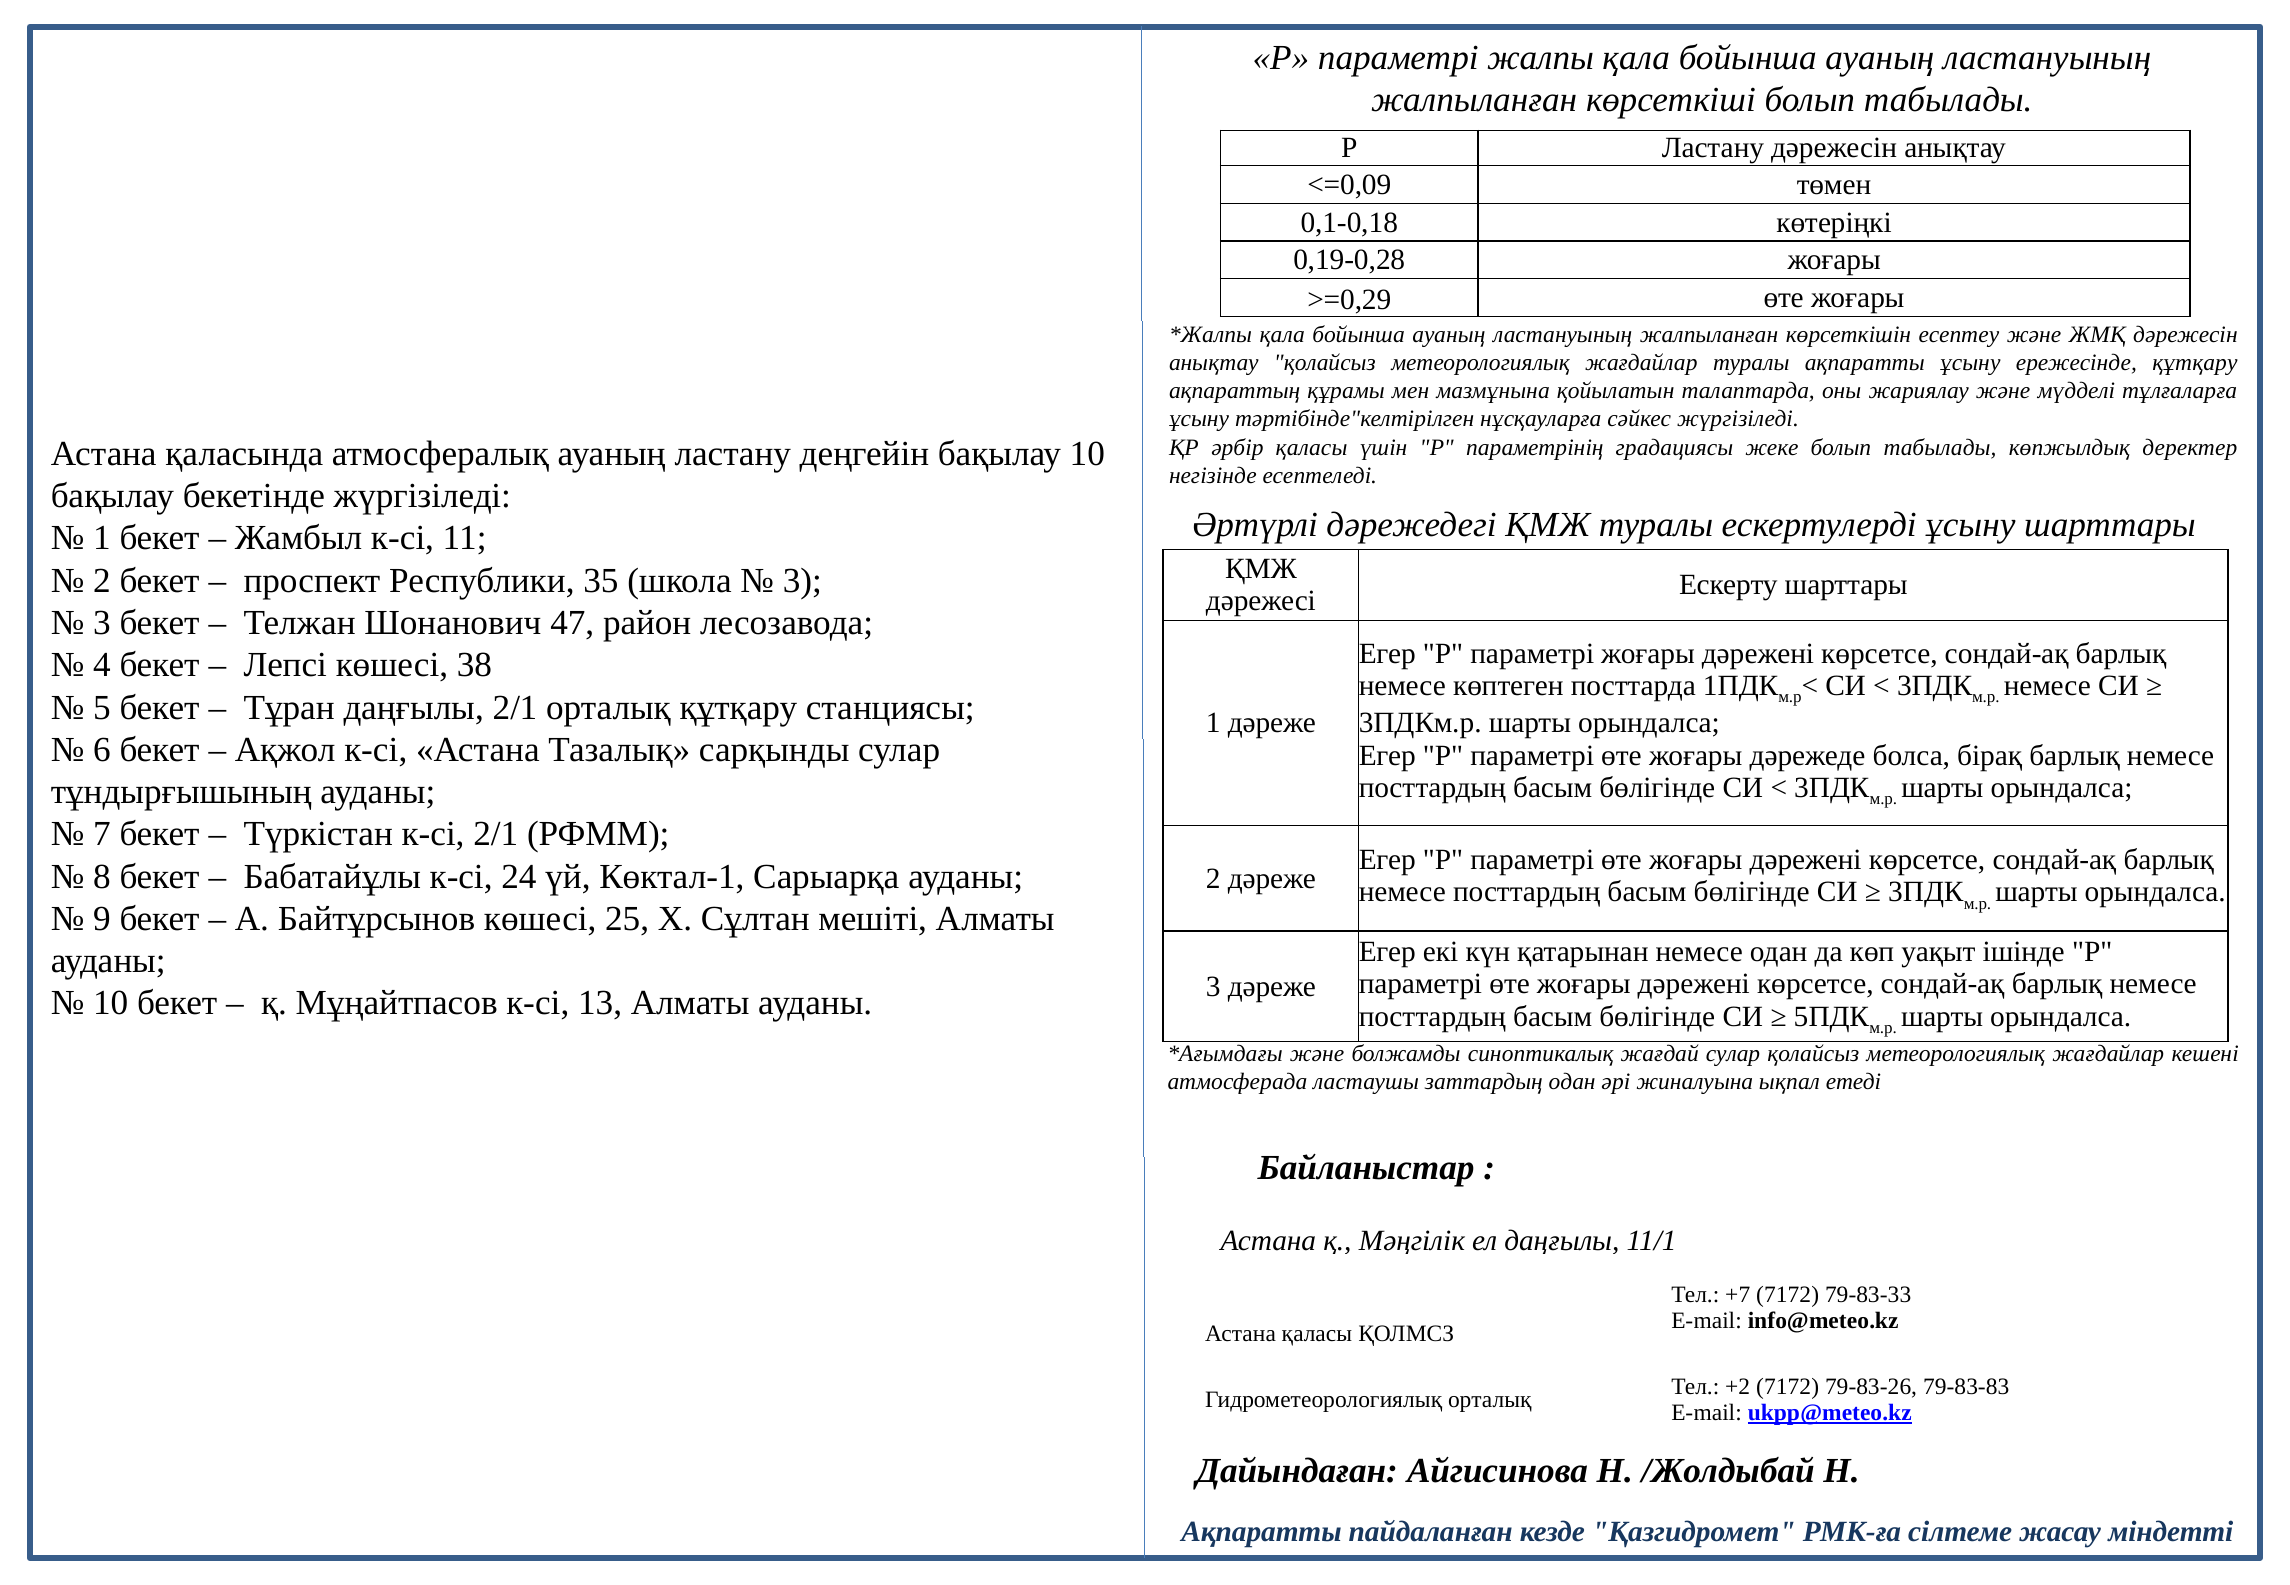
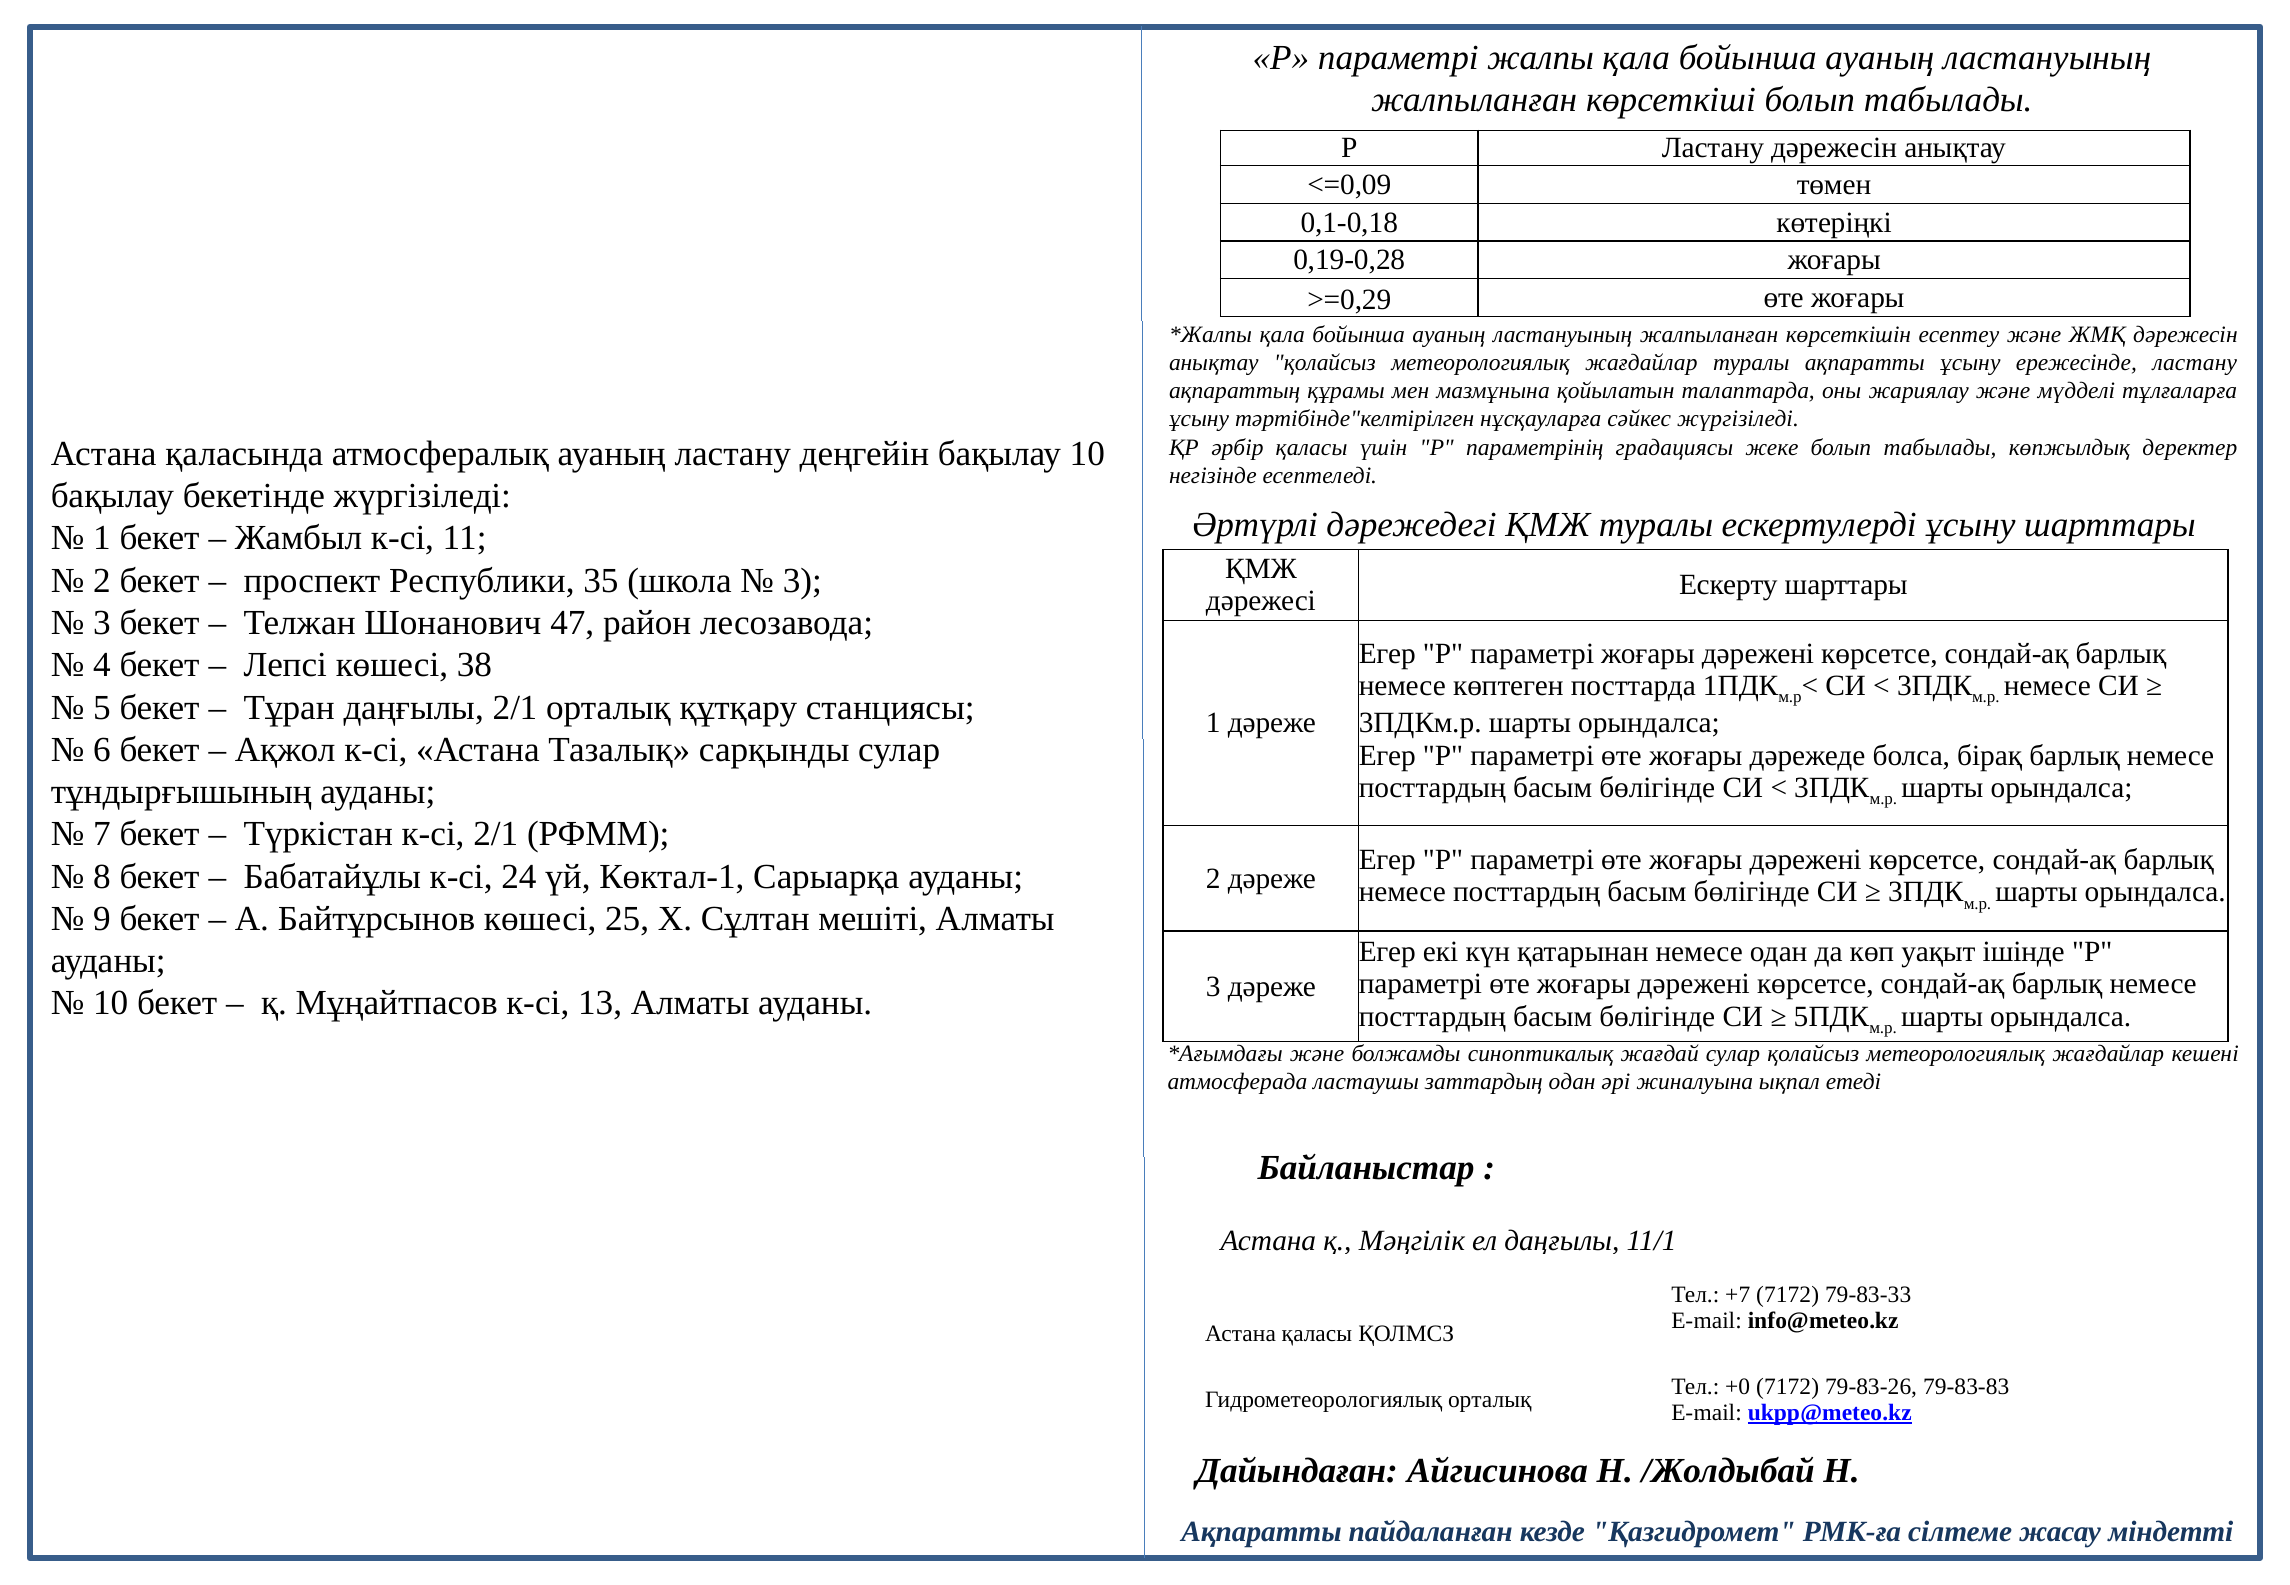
ережесінде құтқару: құтқару -> ластану
+2: +2 -> +0
